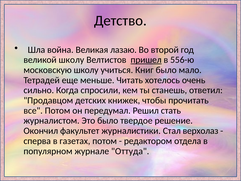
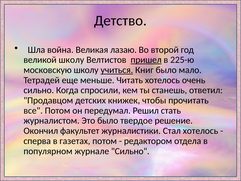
556-ю: 556-ю -> 225-ю
учиться underline: none -> present
Стал верхолаз: верхолаз -> хотелось
журнале Оттуда: Оттуда -> Сильно
